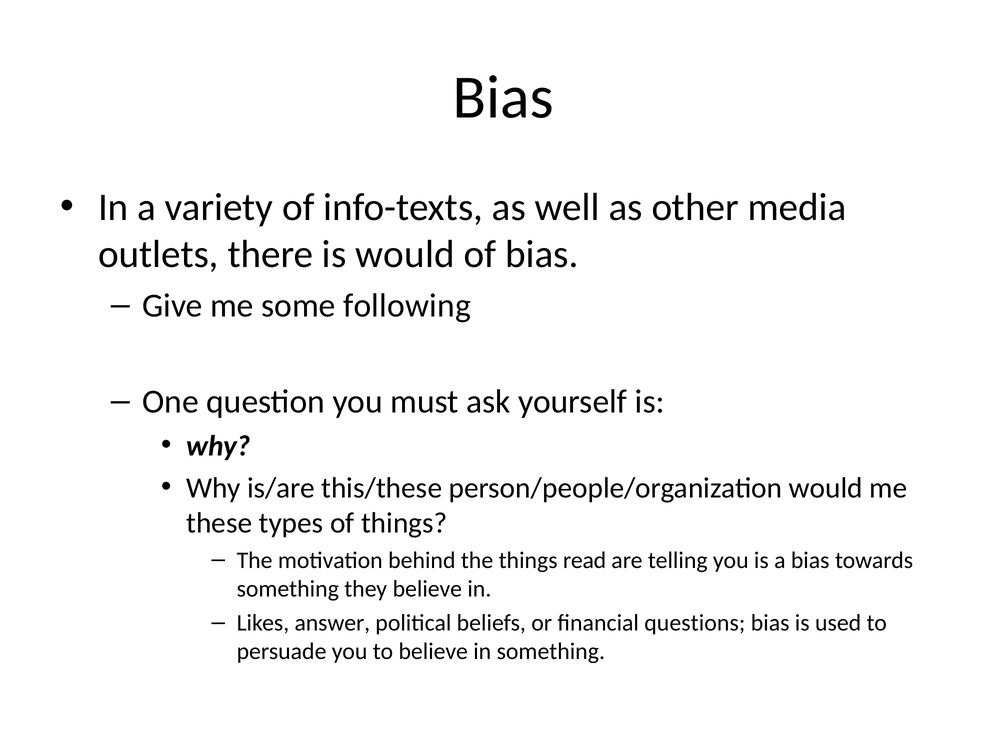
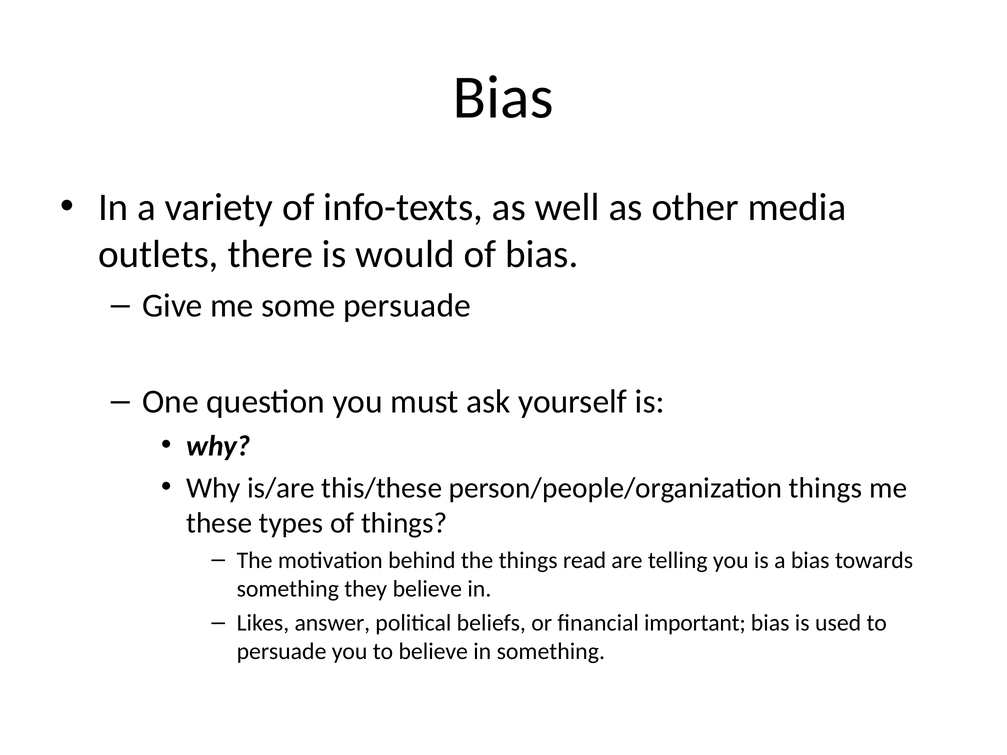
some following: following -> persuade
person/people/organization would: would -> things
questions: questions -> important
